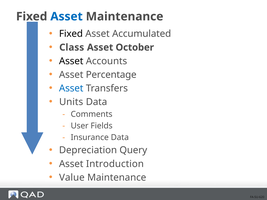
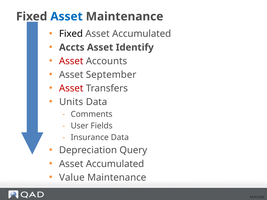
Class: Class -> Accts
October: October -> Identify
Asset at (71, 61) colour: black -> red
Percentage: Percentage -> September
Asset at (71, 88) colour: blue -> red
Introduction at (115, 164): Introduction -> Accumulated
